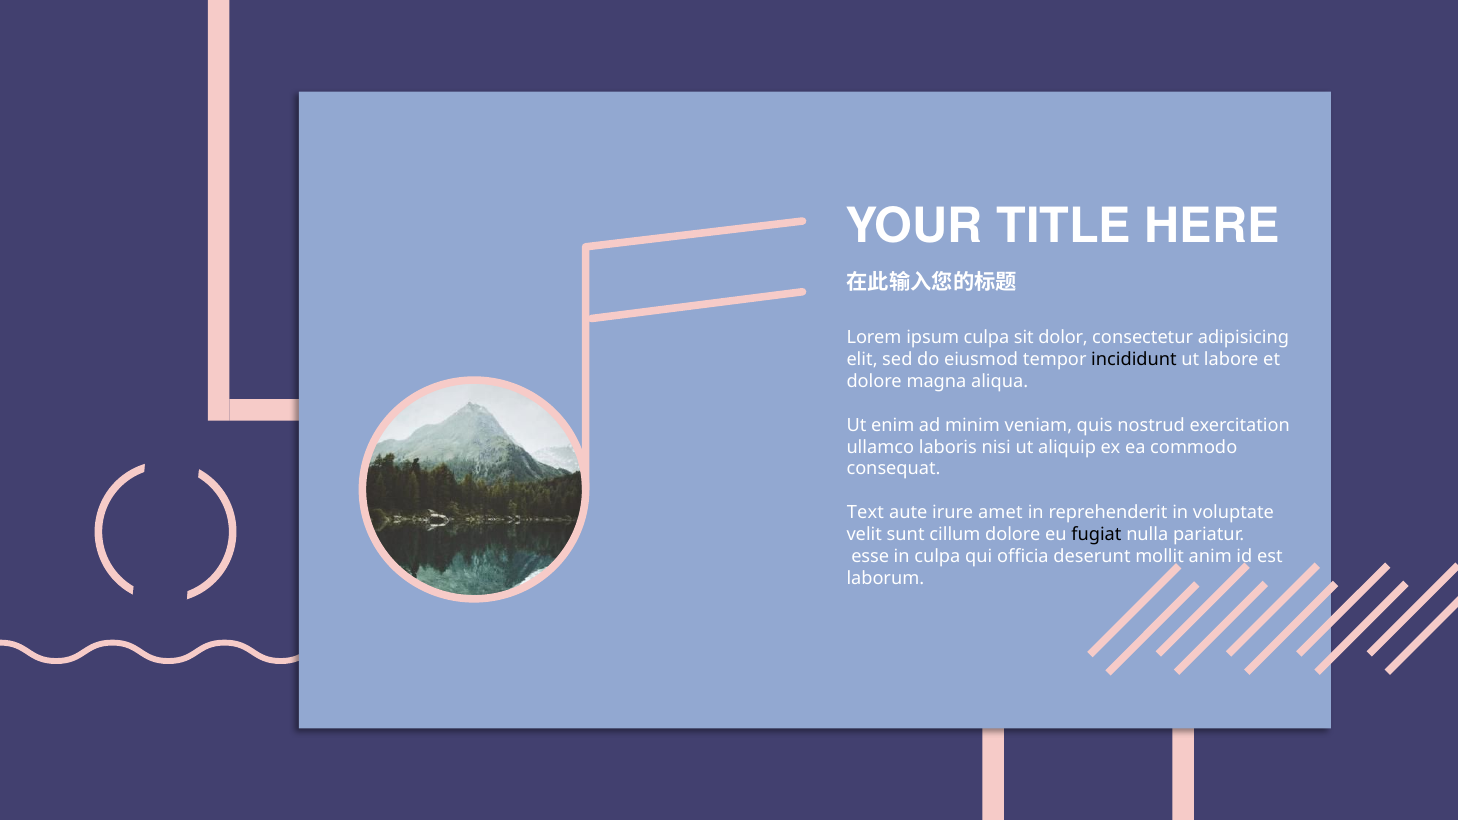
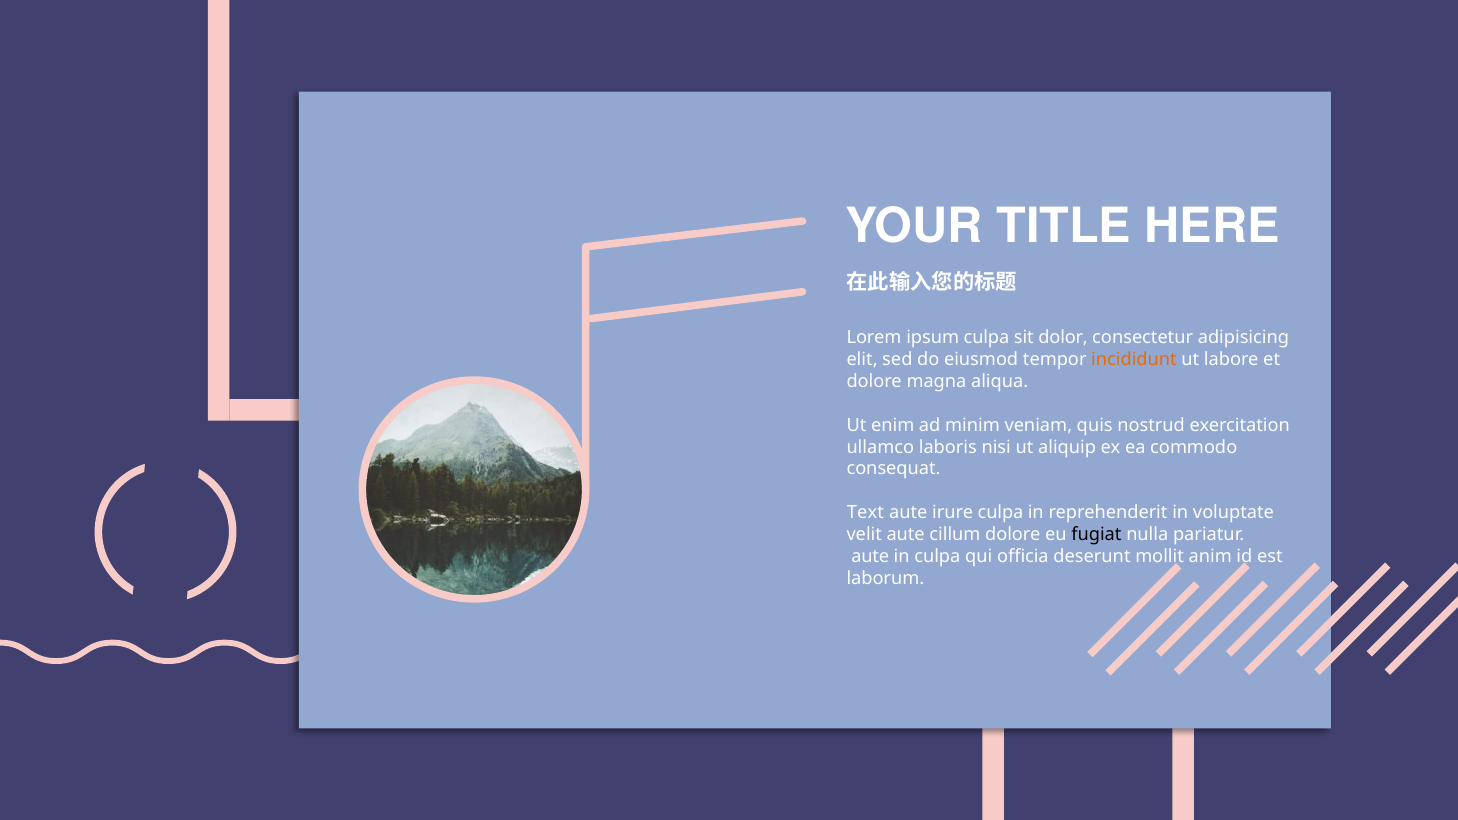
incididunt colour: black -> orange
irure amet: amet -> culpa
velit sunt: sunt -> aute
esse at (870, 556): esse -> aute
